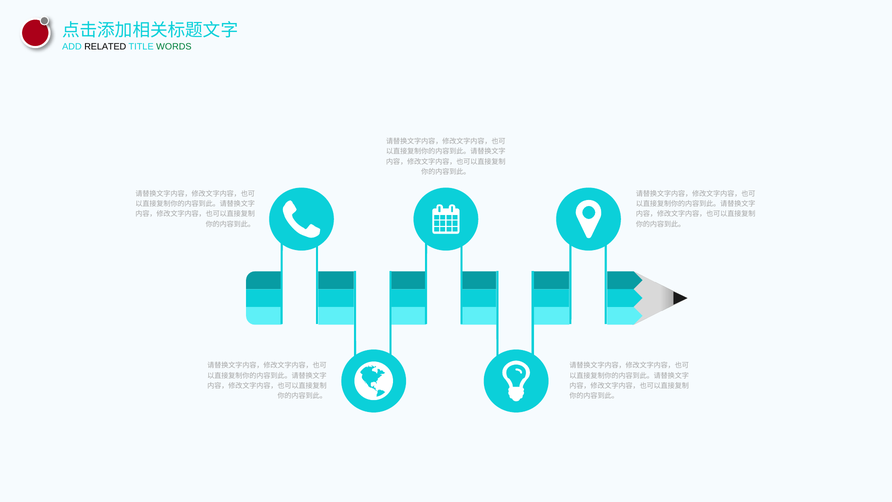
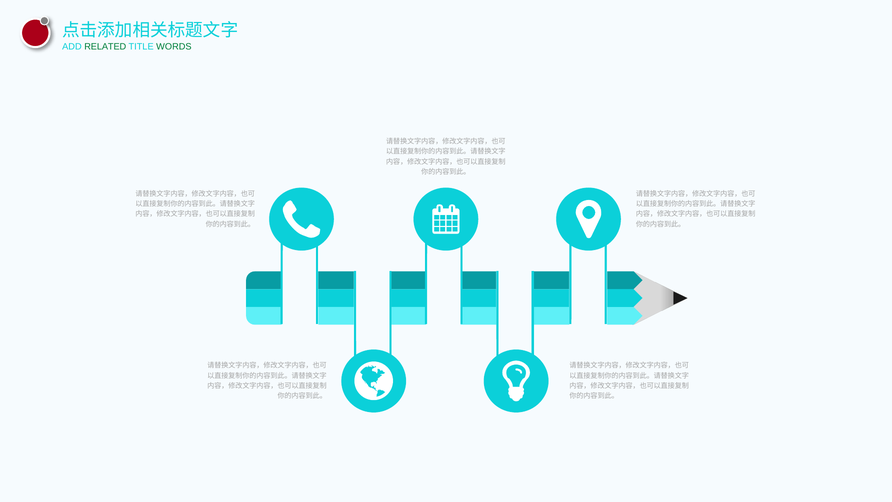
RELATED colour: black -> green
